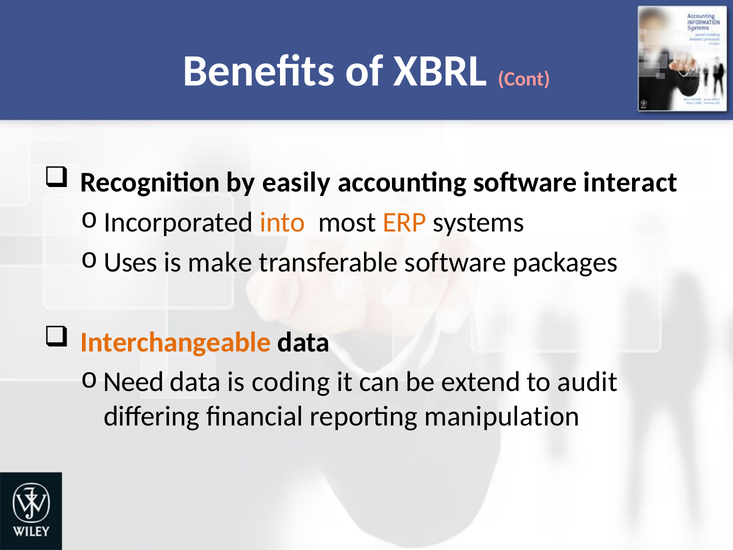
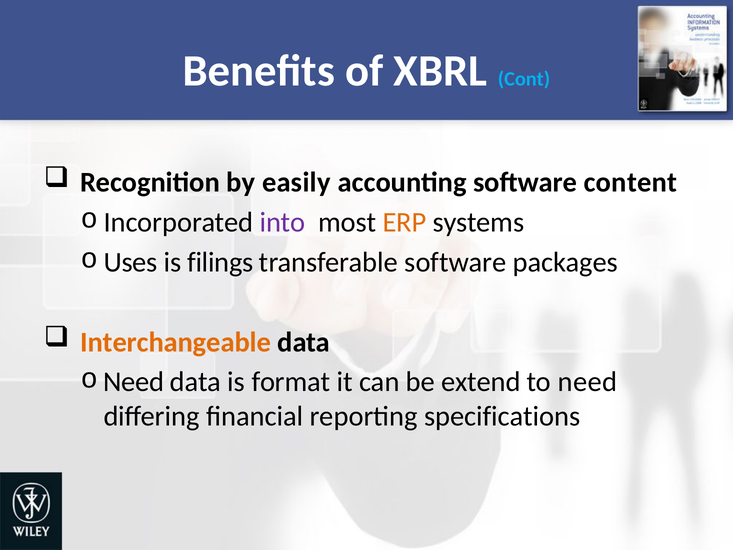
Cont colour: pink -> light blue
interact: interact -> content
into colour: orange -> purple
make: make -> filings
coding: coding -> format
to audit: audit -> need
manipulation: manipulation -> specifications
